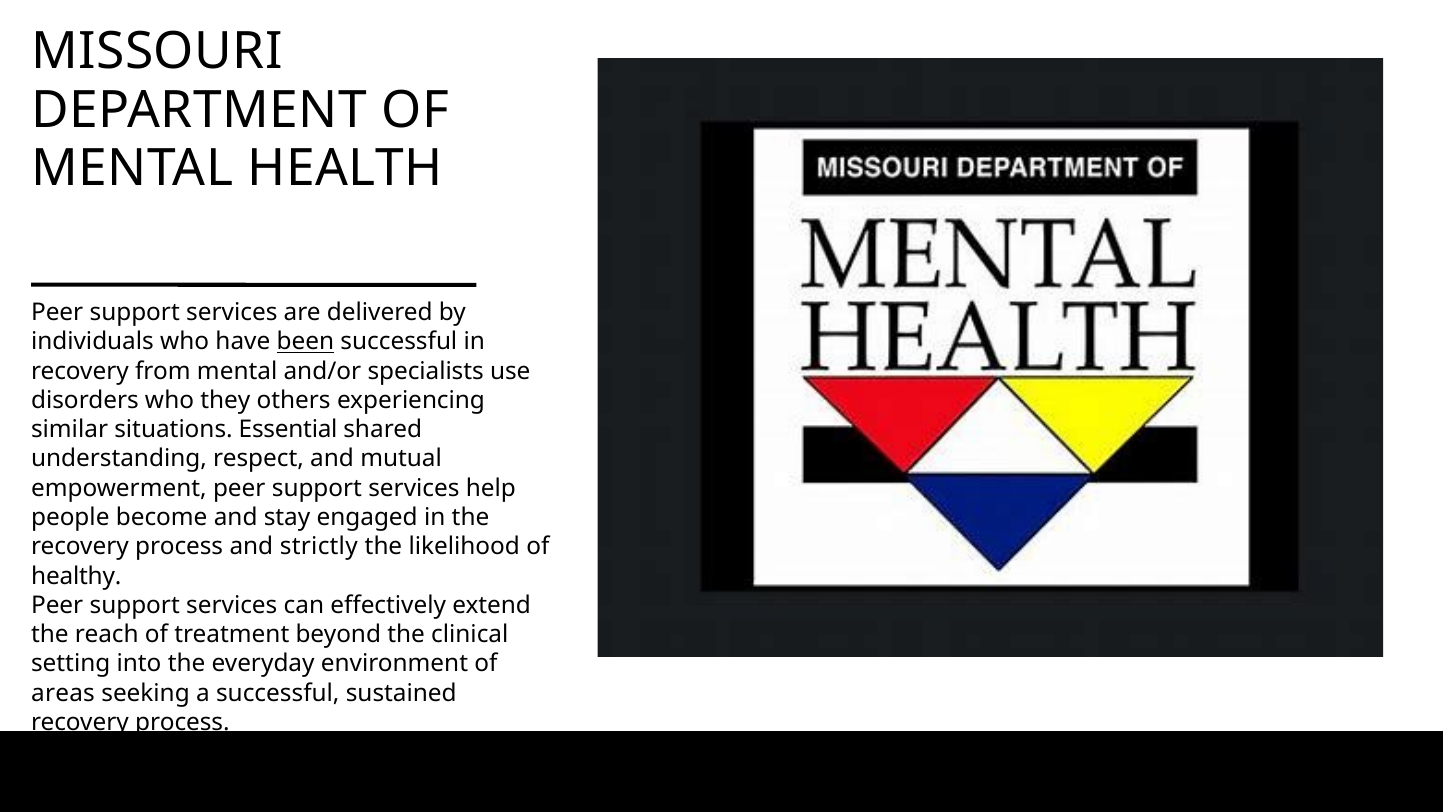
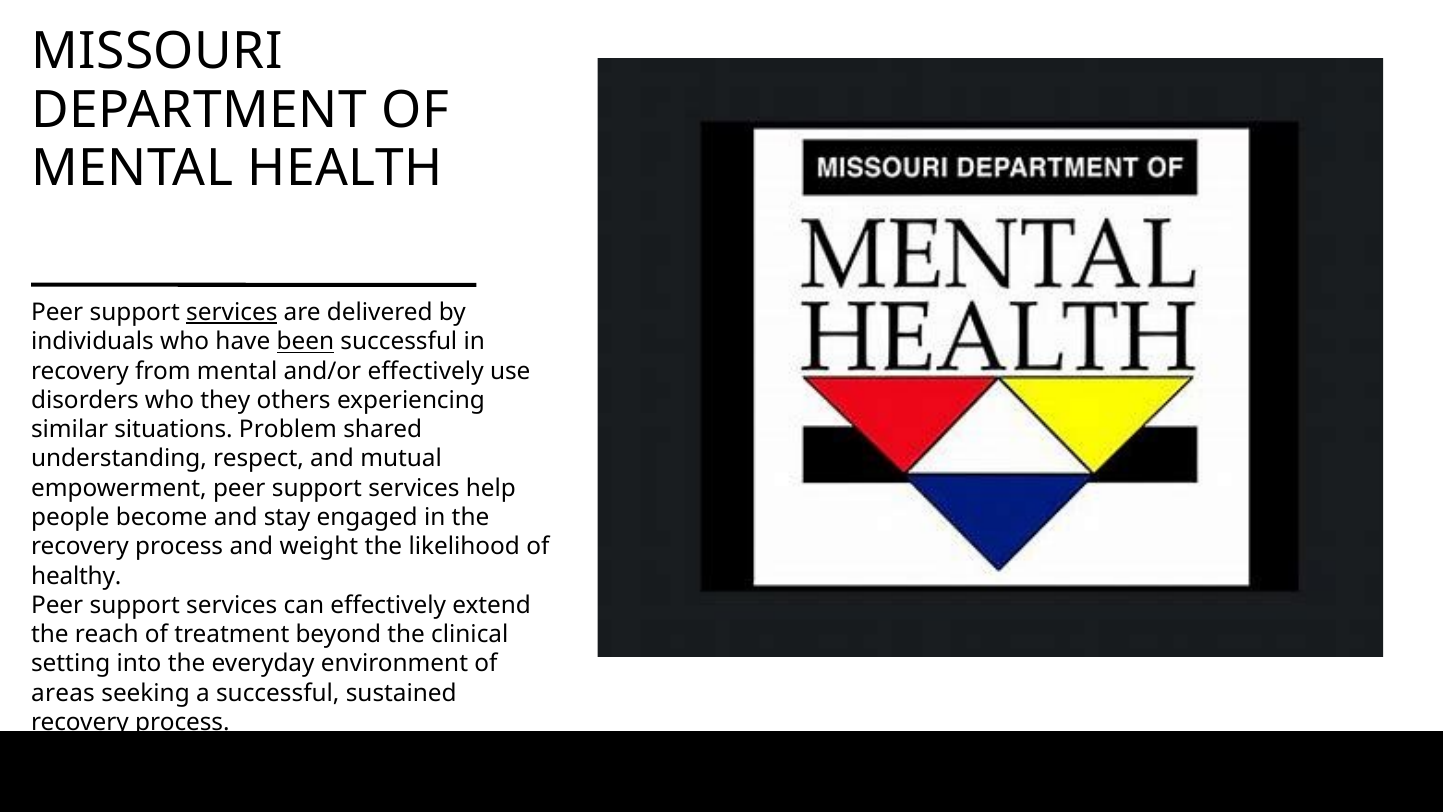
services at (232, 312) underline: none -> present
and/or specialists: specialists -> effectively
Essential: Essential -> Problem
strictly: strictly -> weight
